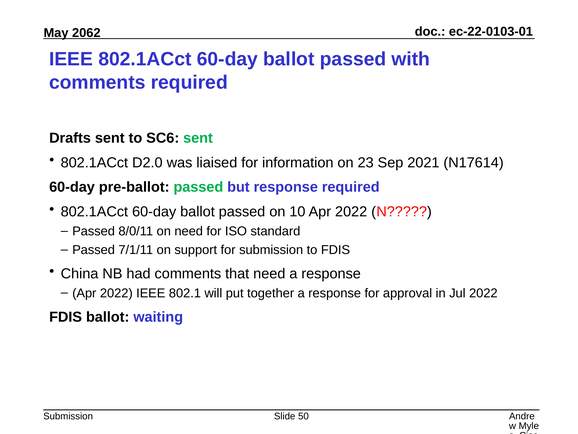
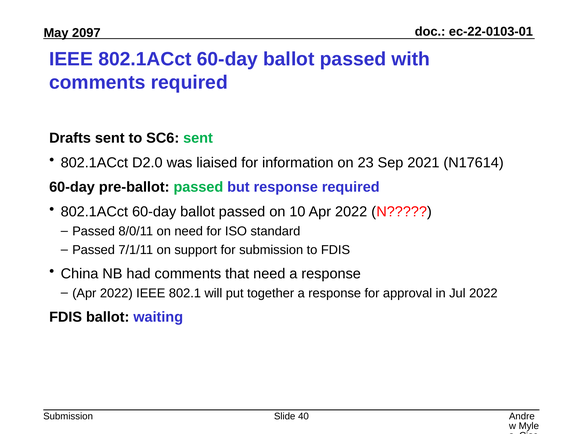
2062: 2062 -> 2097
50: 50 -> 40
